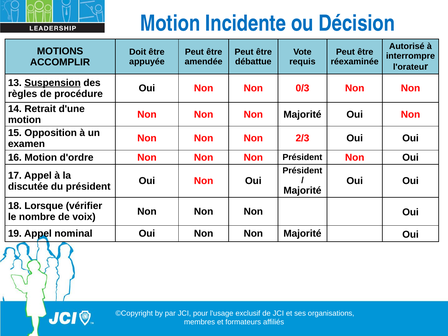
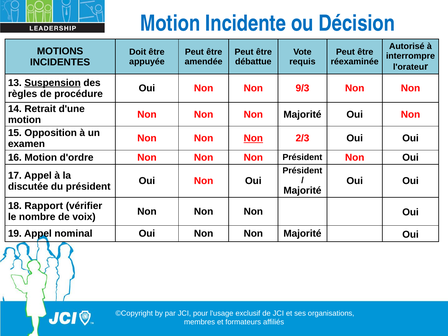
ACCOMPLIR: ACCOMPLIR -> INCIDENTES
0/3: 0/3 -> 9/3
Non at (253, 138) underline: none -> present
Lorsque: Lorsque -> Rapport
